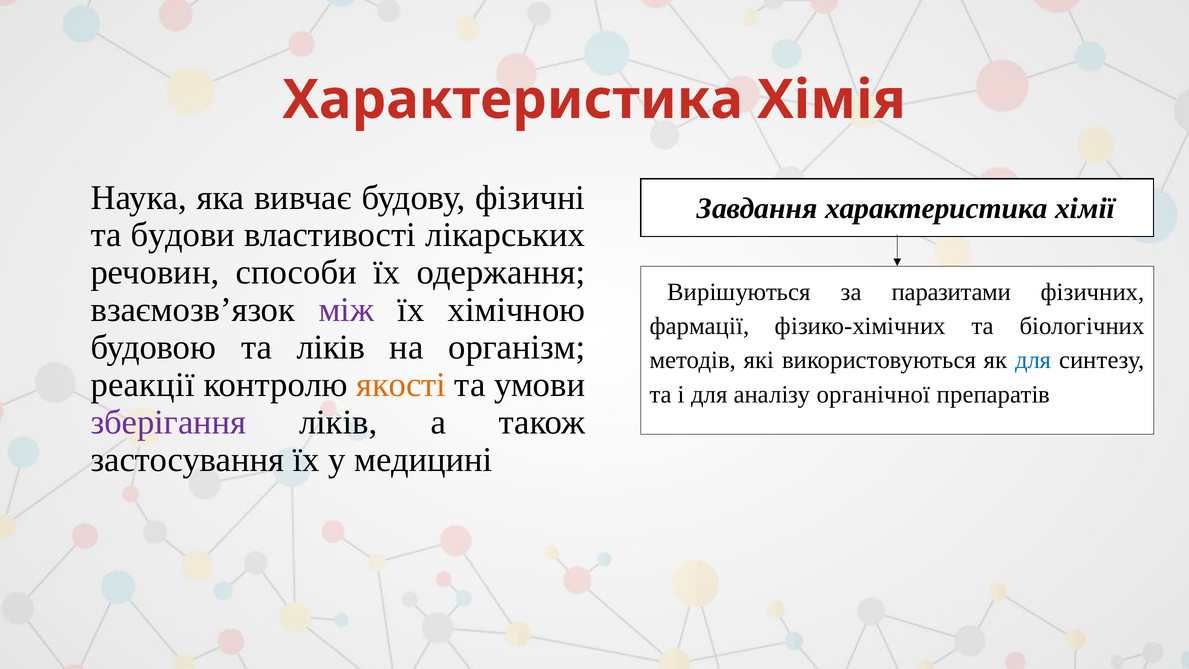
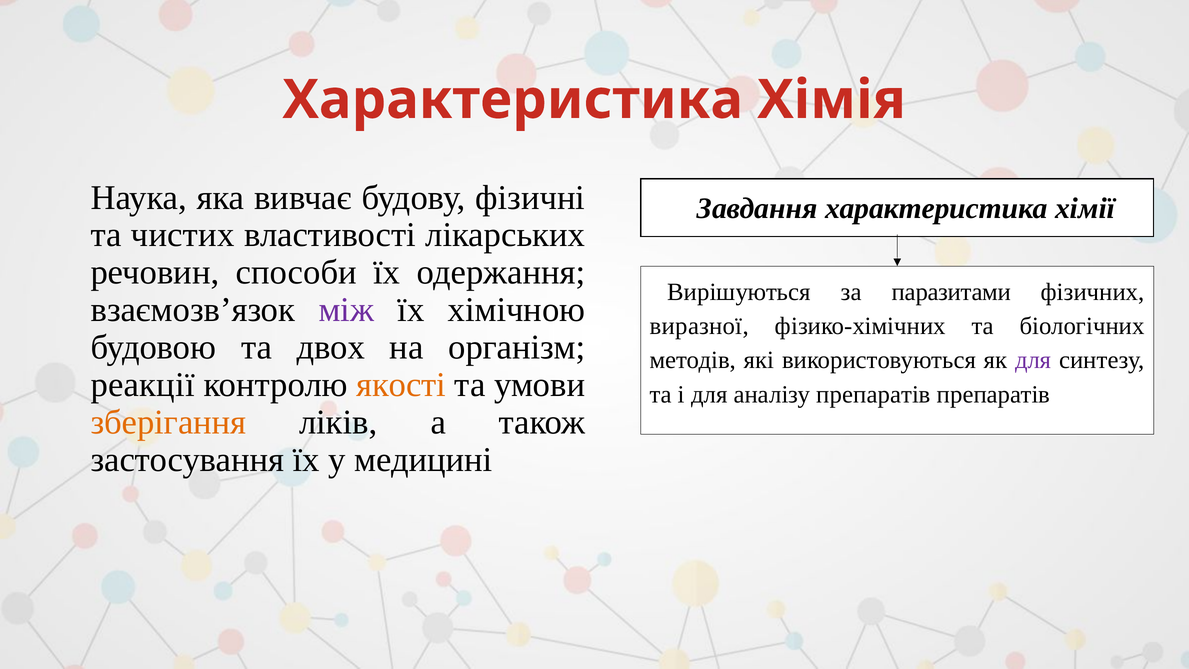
будови: будови -> чистих
фармації: фармації -> виразної
та ліків: ліків -> двох
для at (1033, 360) colour: blue -> purple
аналізу органічної: органічної -> препаратів
зберігання colour: purple -> orange
